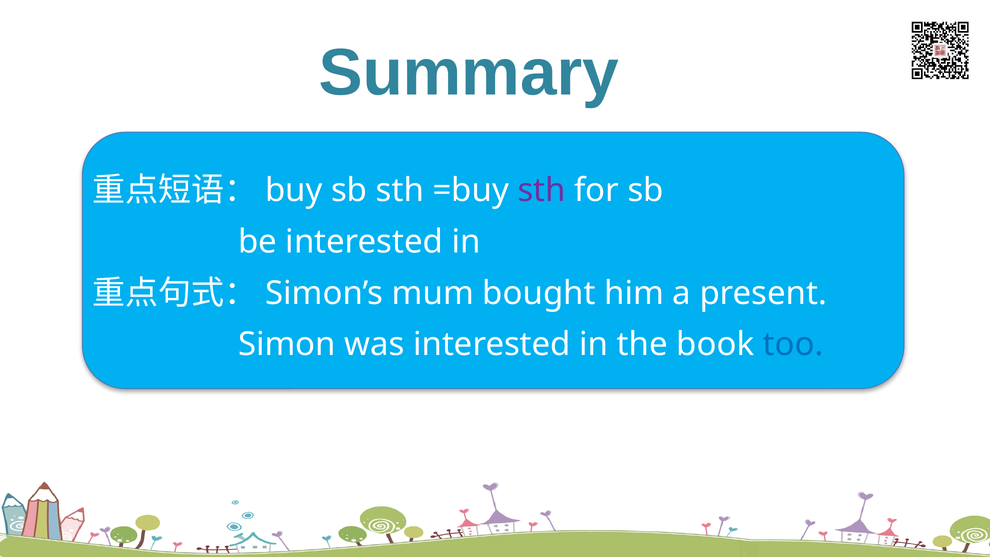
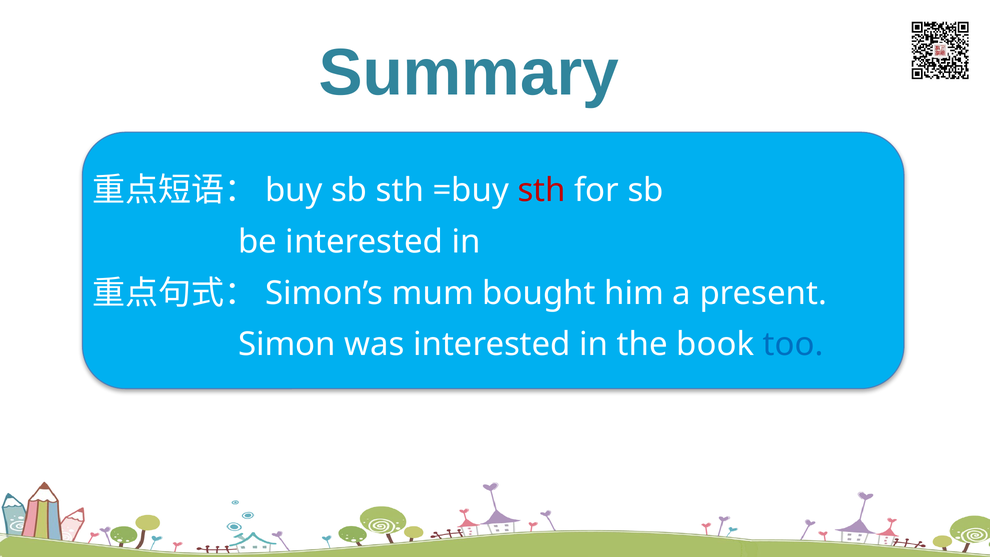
sth at (542, 190) colour: purple -> red
